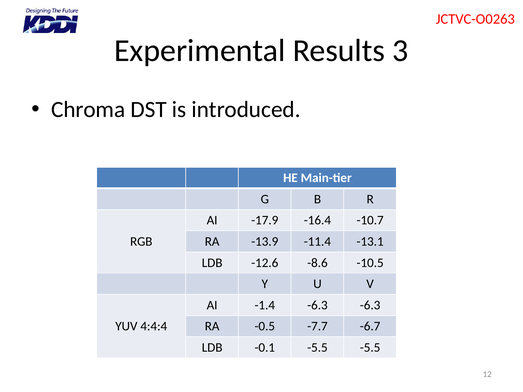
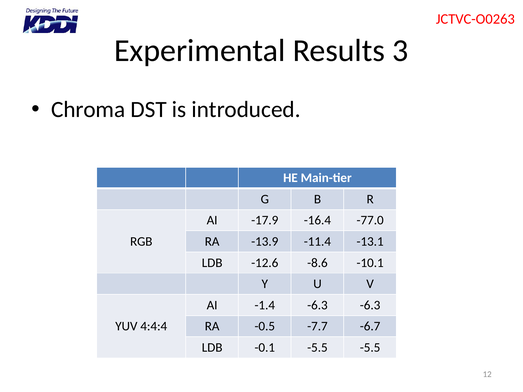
-10.7: -10.7 -> -77.0
-10.5: -10.5 -> -10.1
